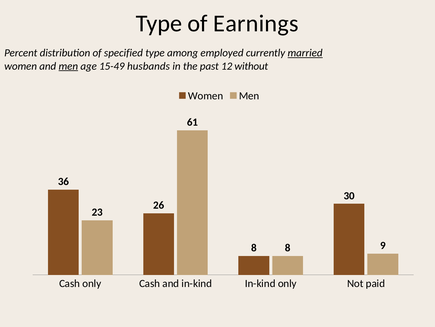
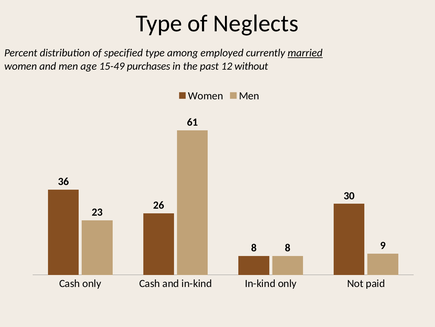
Earnings: Earnings -> Neglects
men at (68, 66) underline: present -> none
husbands: husbands -> purchases
